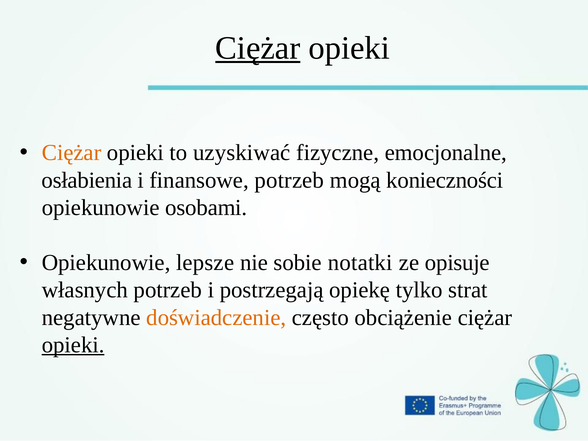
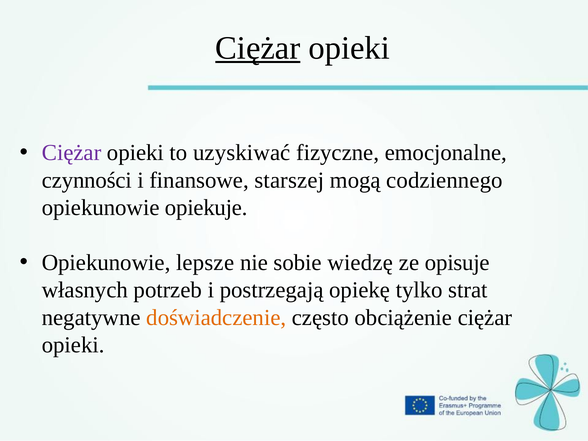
Ciężar at (72, 153) colour: orange -> purple
osłabienia: osłabienia -> czynności
finansowe potrzeb: potrzeb -> starszej
konieczności: konieczności -> codziennego
osobami: osobami -> opiekuje
notatki: notatki -> wiedzę
opieki at (73, 345) underline: present -> none
